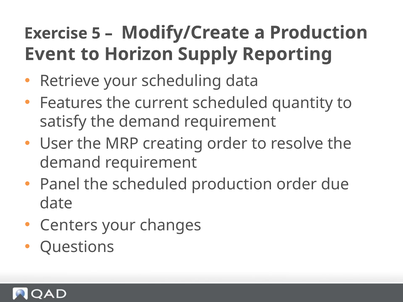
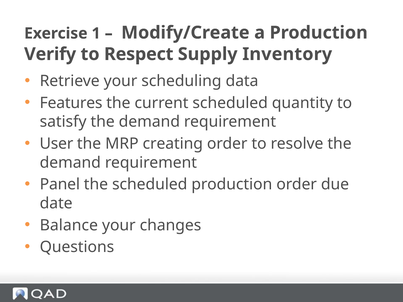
5: 5 -> 1
Event: Event -> Verify
Horizon: Horizon -> Respect
Reporting: Reporting -> Inventory
Centers: Centers -> Balance
